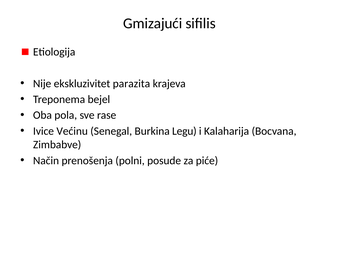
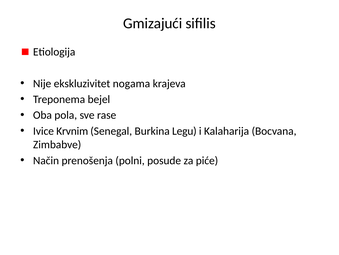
parazita: parazita -> nogama
Većinu: Većinu -> Krvnim
